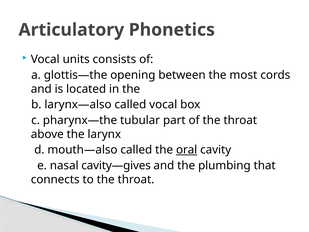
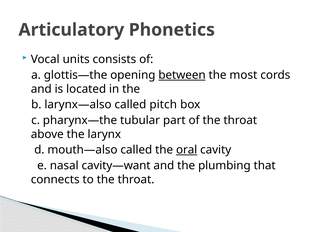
between underline: none -> present
called vocal: vocal -> pitch
cavity—gives: cavity—gives -> cavity—want
